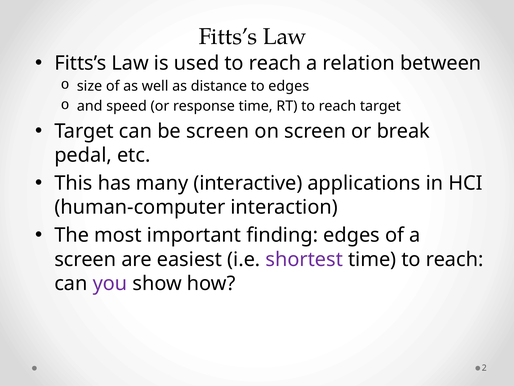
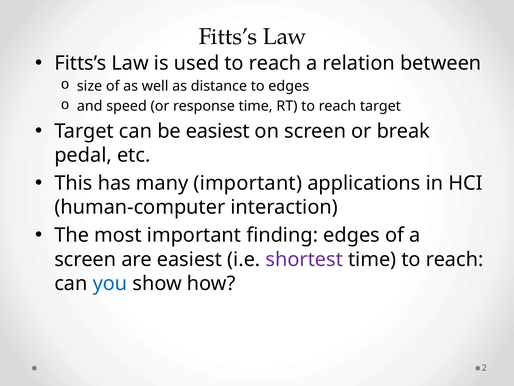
be screen: screen -> easiest
many interactive: interactive -> important
you colour: purple -> blue
